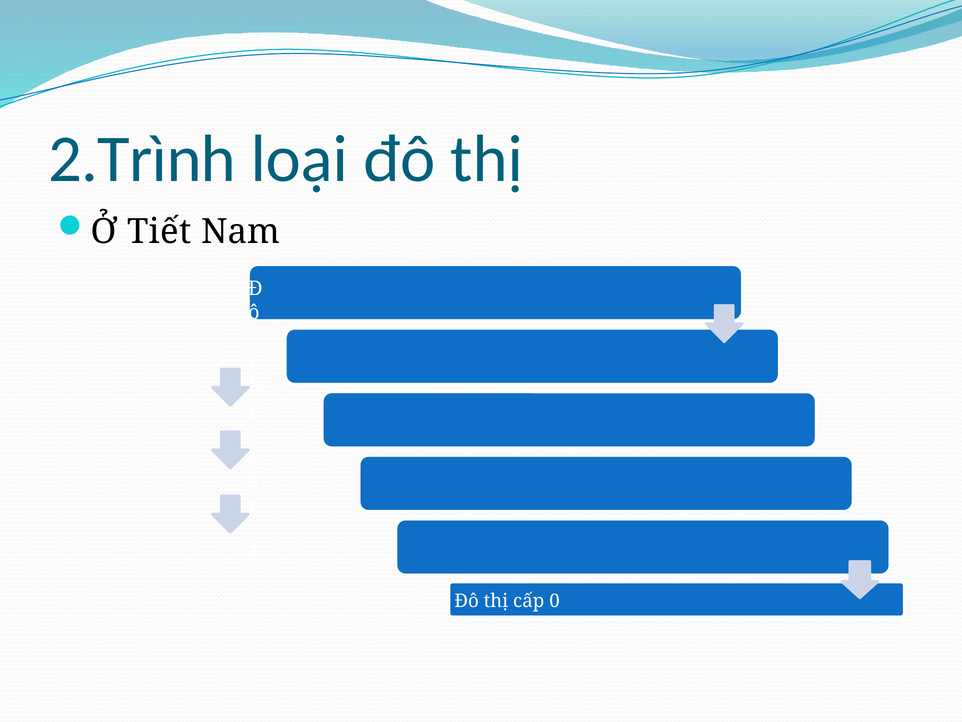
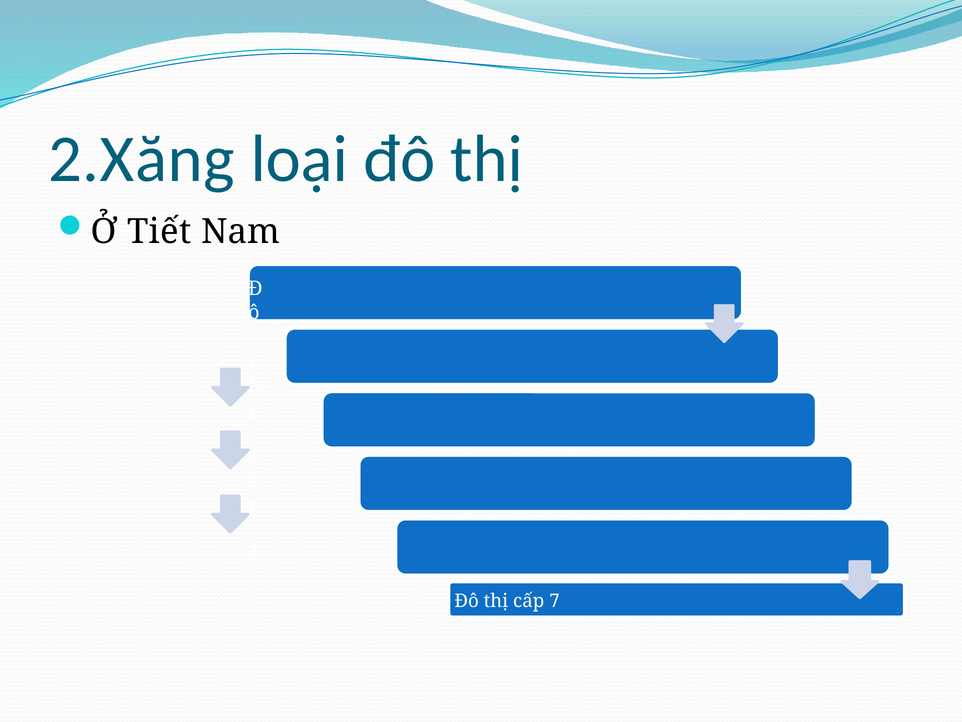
2.Trình: 2.Trình -> 2.Xăng
0: 0 -> 7
